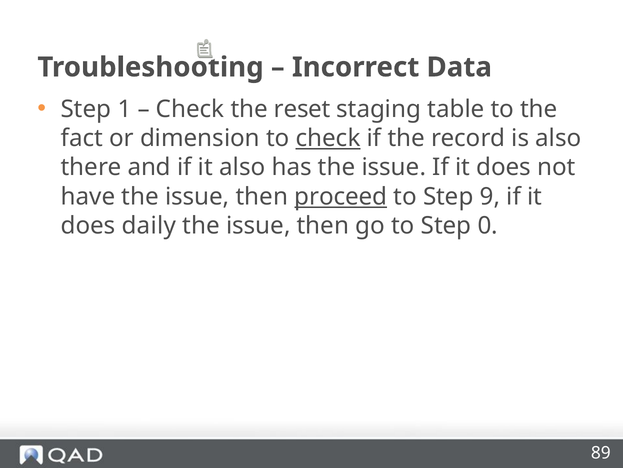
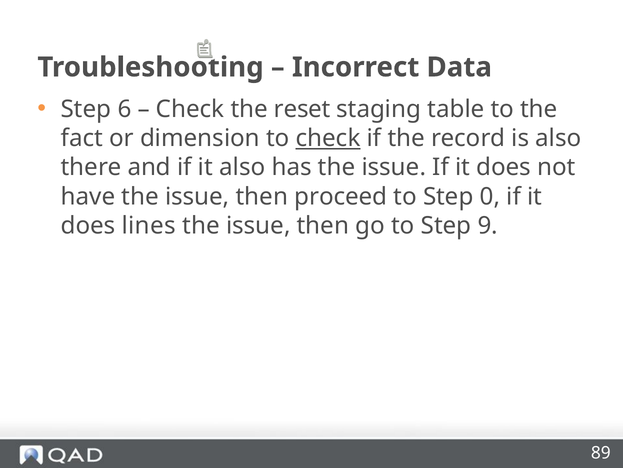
1: 1 -> 6
proceed underline: present -> none
9: 9 -> 0
daily: daily -> lines
0: 0 -> 9
